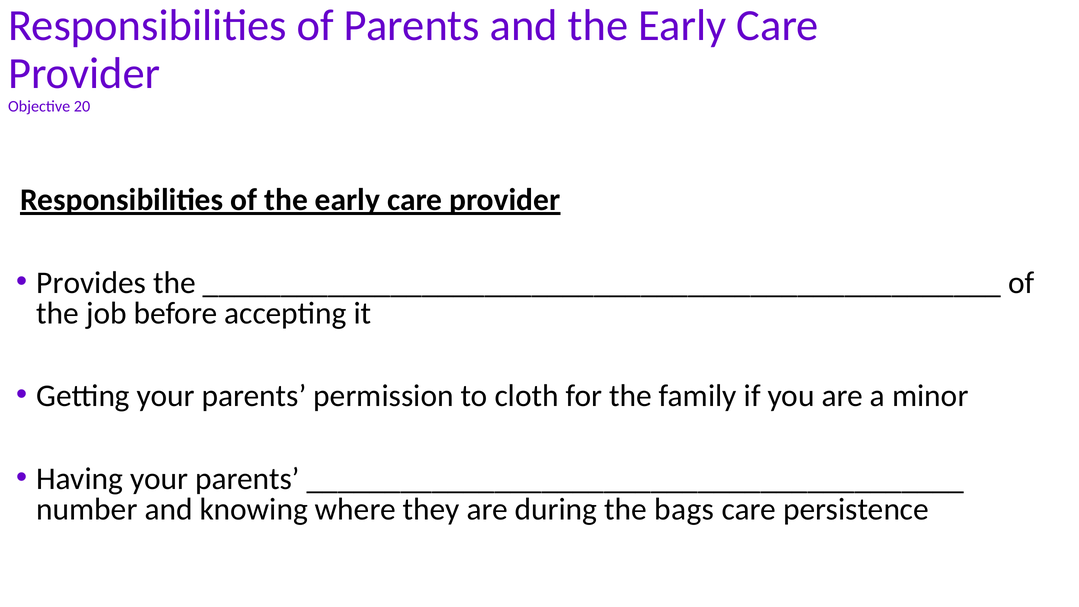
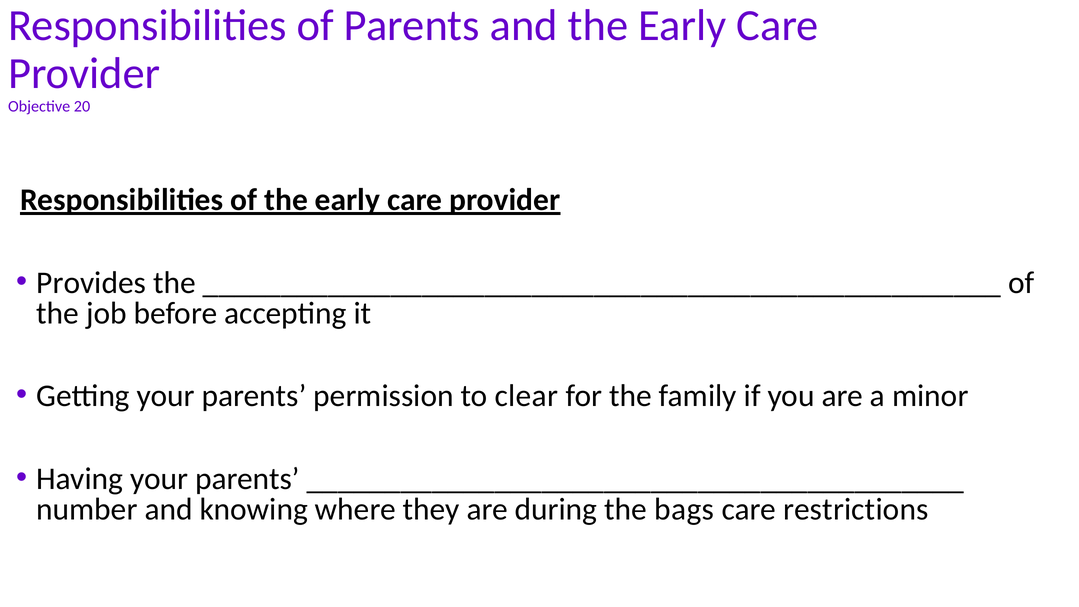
cloth: cloth -> clear
persistence: persistence -> restrictions
